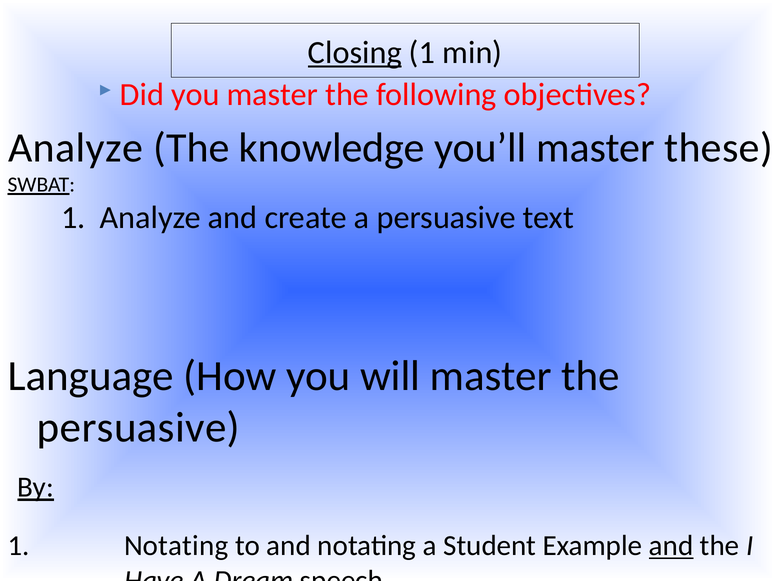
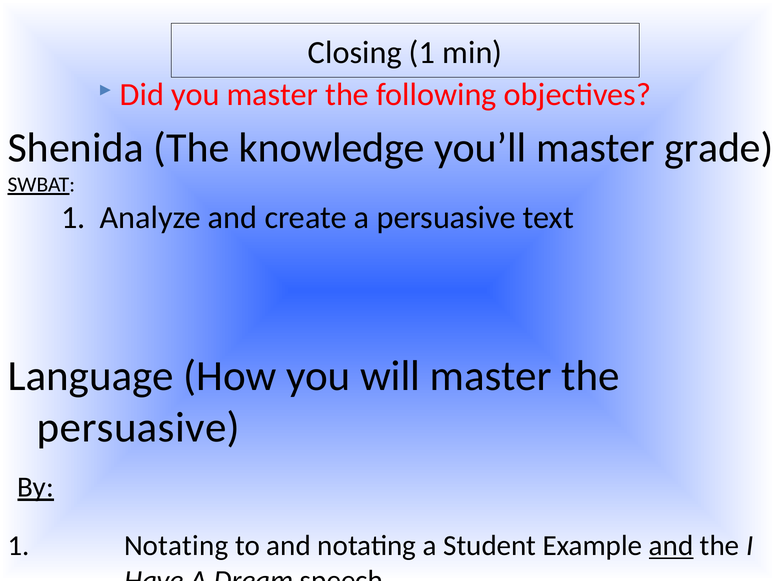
Closing underline: present -> none
Analyze at (76, 148): Analyze -> Shenida
these: these -> grade
